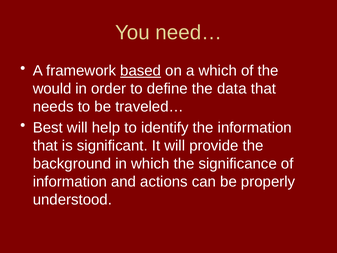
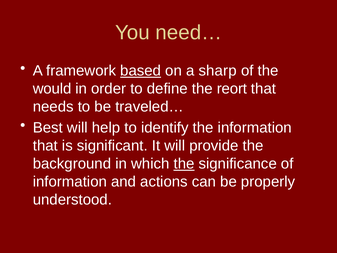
a which: which -> sharp
data: data -> reort
the at (184, 164) underline: none -> present
